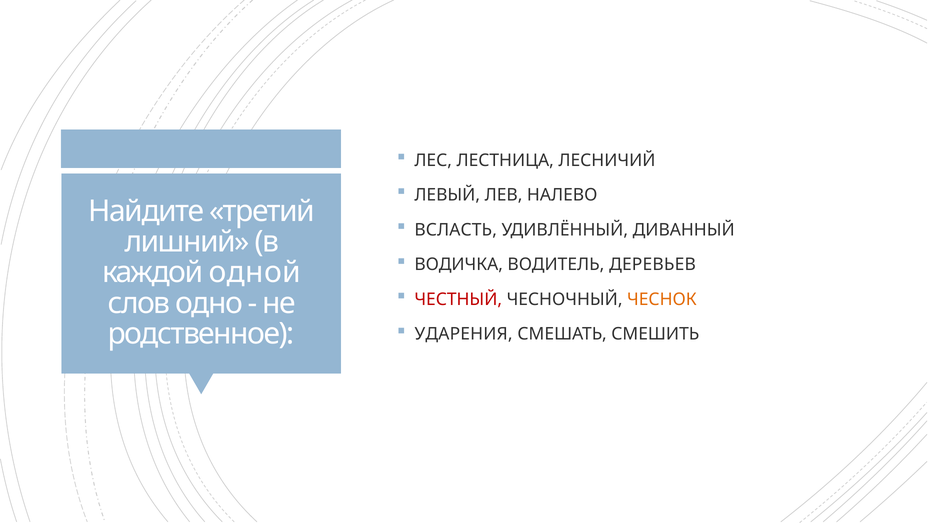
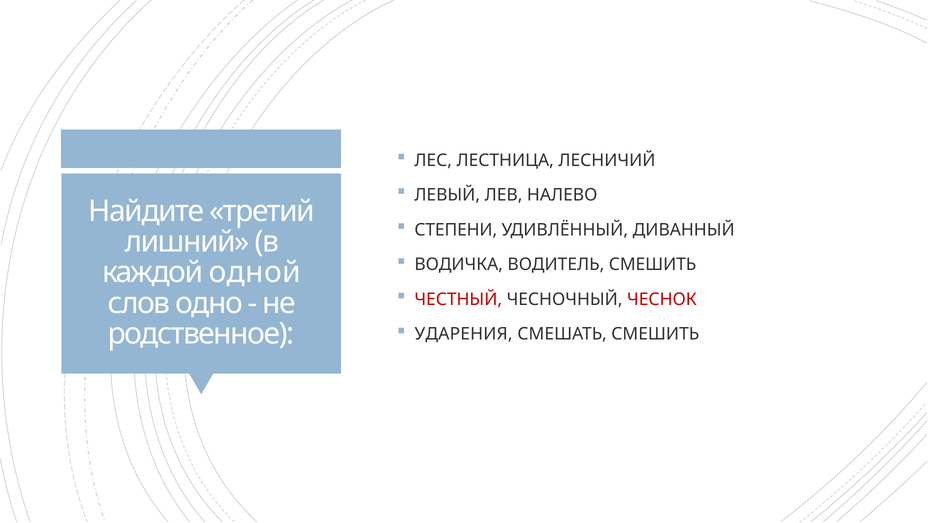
ВСЛАСТЬ: ВСЛАСТЬ -> СТЕПЕНИ
ВОДИТЕЛЬ ДЕРЕВЬЕВ: ДЕРЕВЬЕВ -> СМЕШИТЬ
ЧЕСНОК colour: orange -> red
